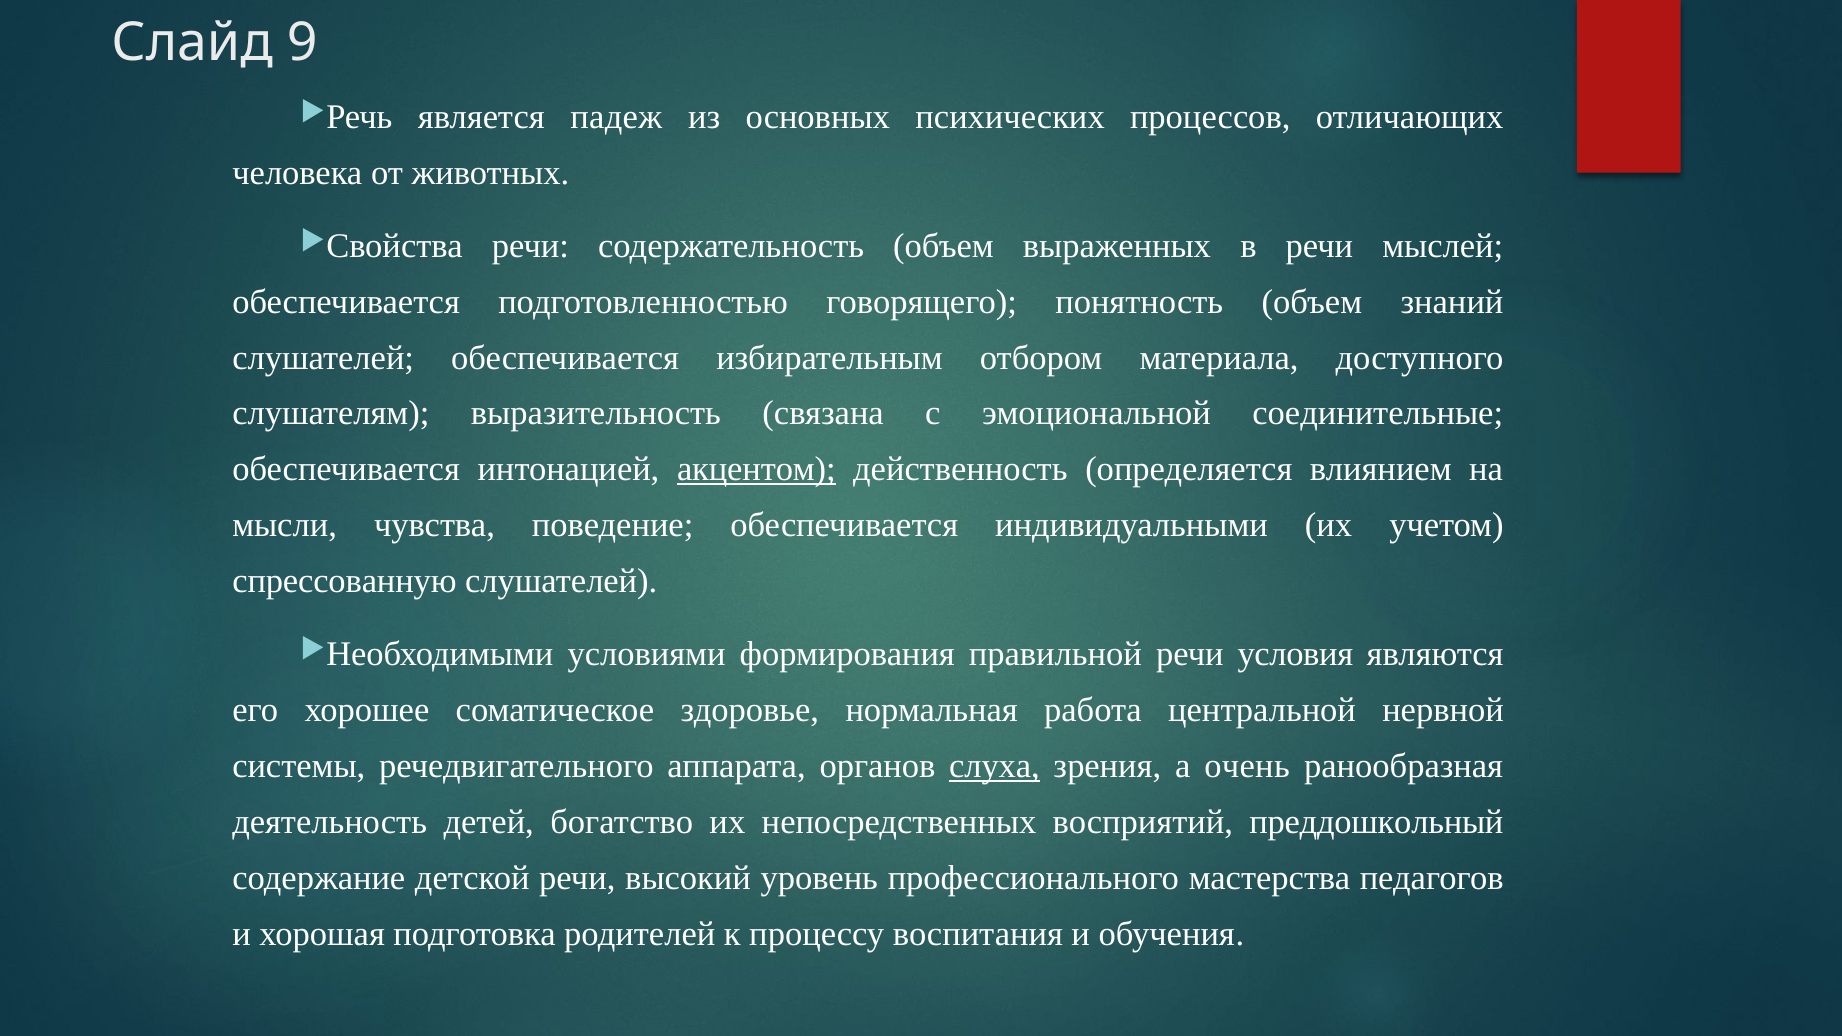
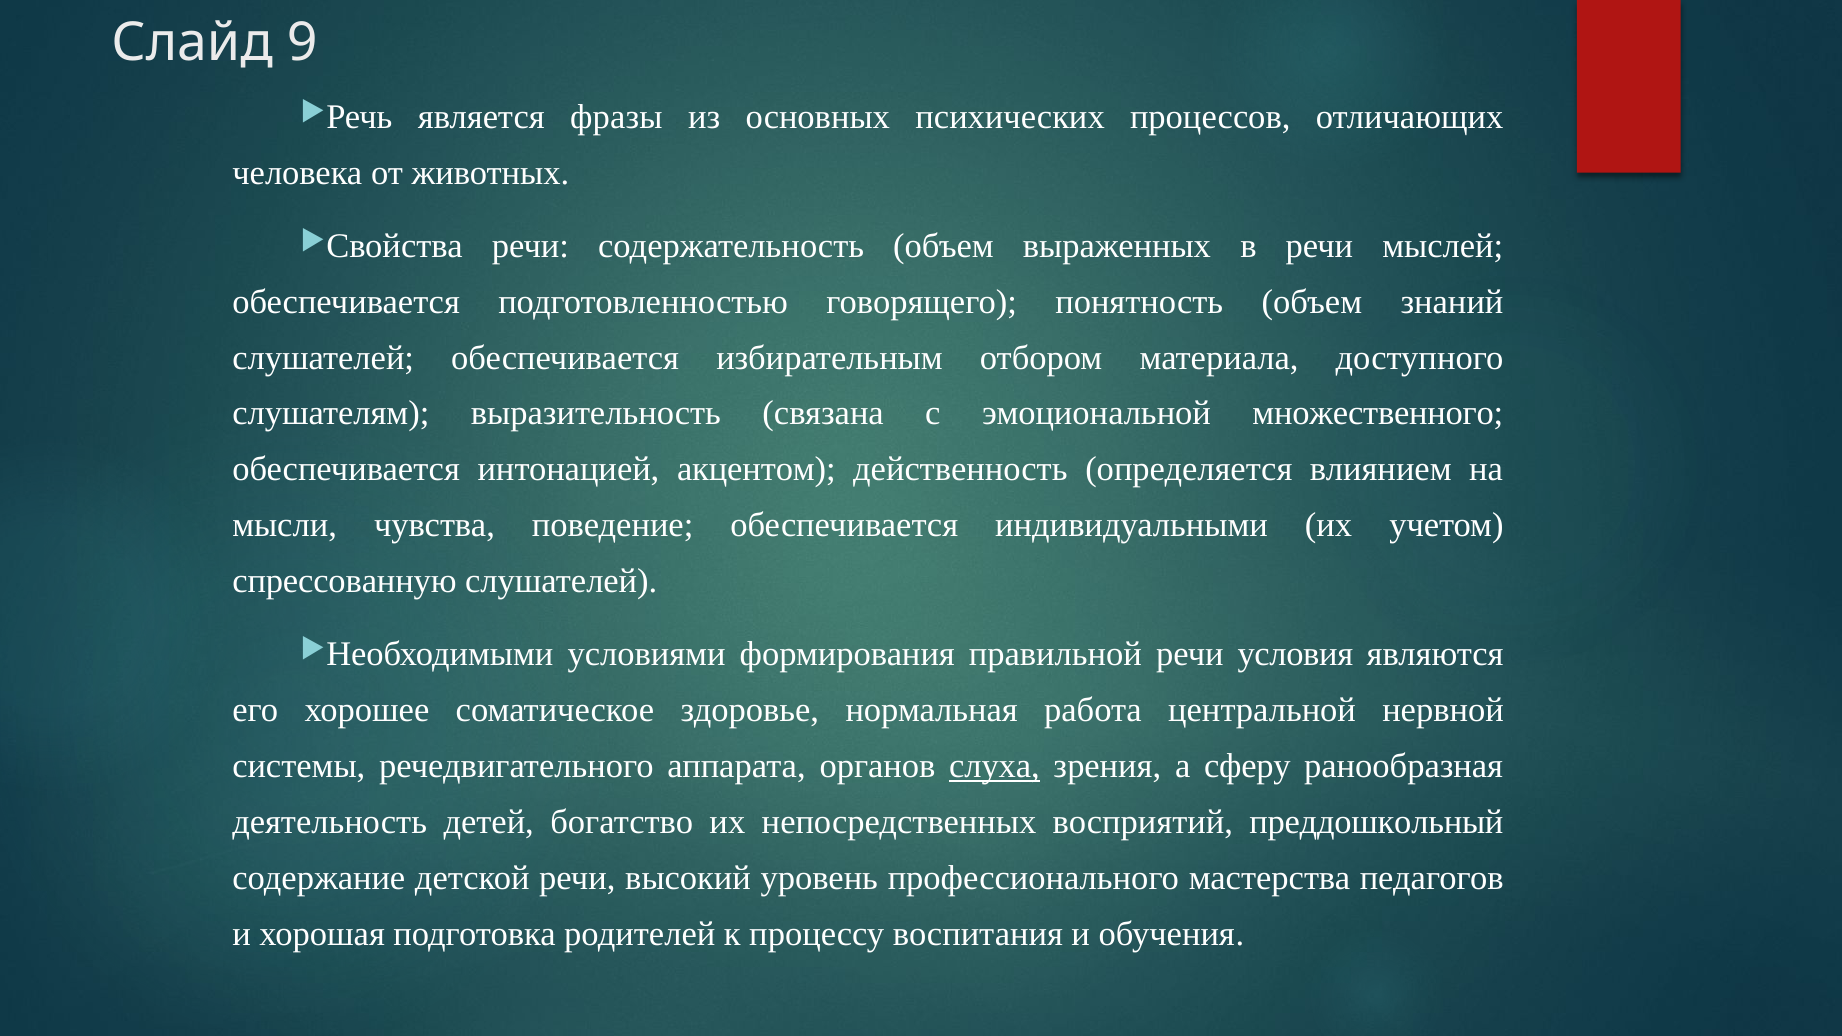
падеж: падеж -> фразы
соединительные: соединительные -> множественного
акцентом underline: present -> none
очень: очень -> сферу
